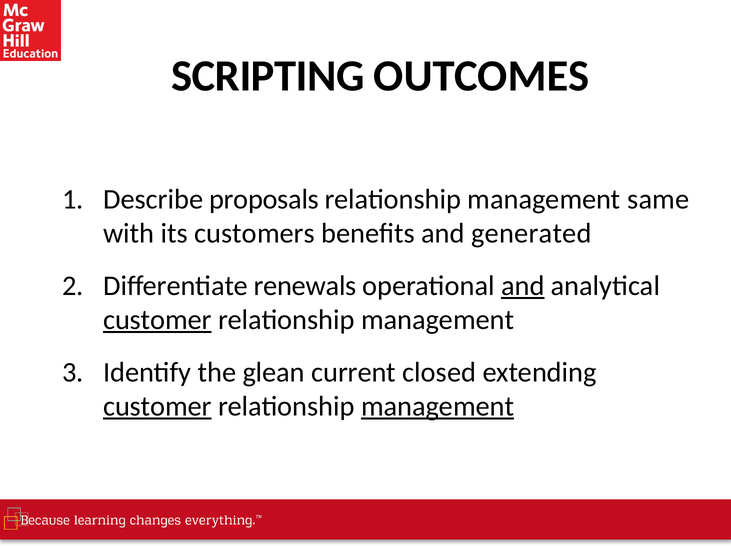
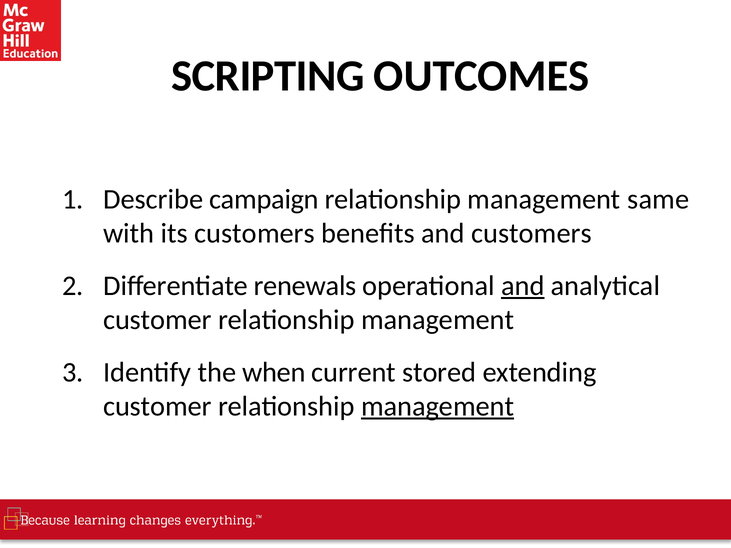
proposals: proposals -> campaign
and generated: generated -> customers
customer at (157, 320) underline: present -> none
glean: glean -> when
closed: closed -> stored
customer at (157, 407) underline: present -> none
